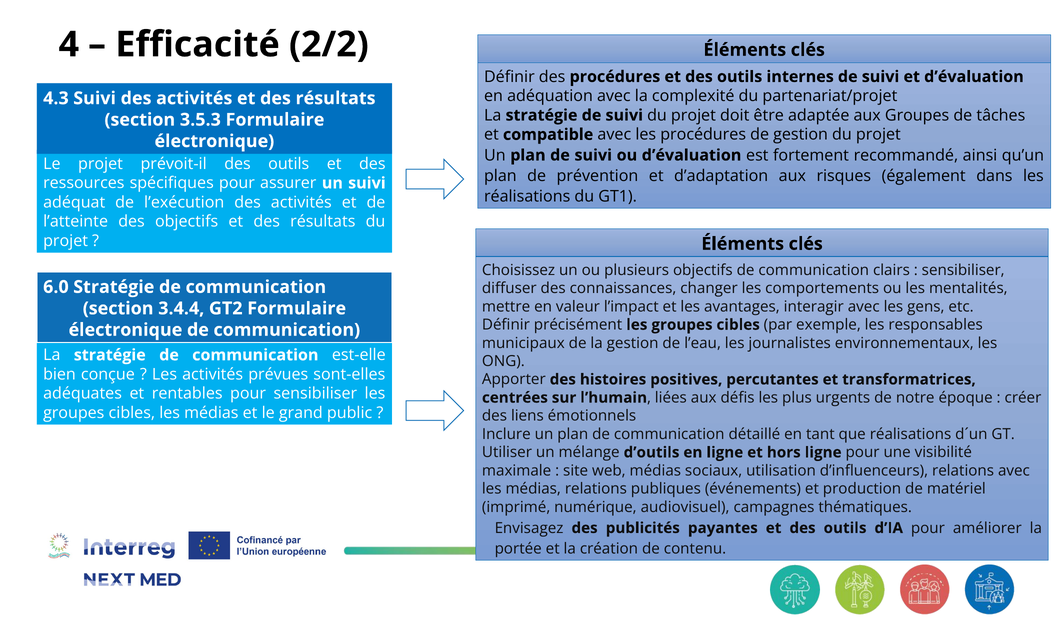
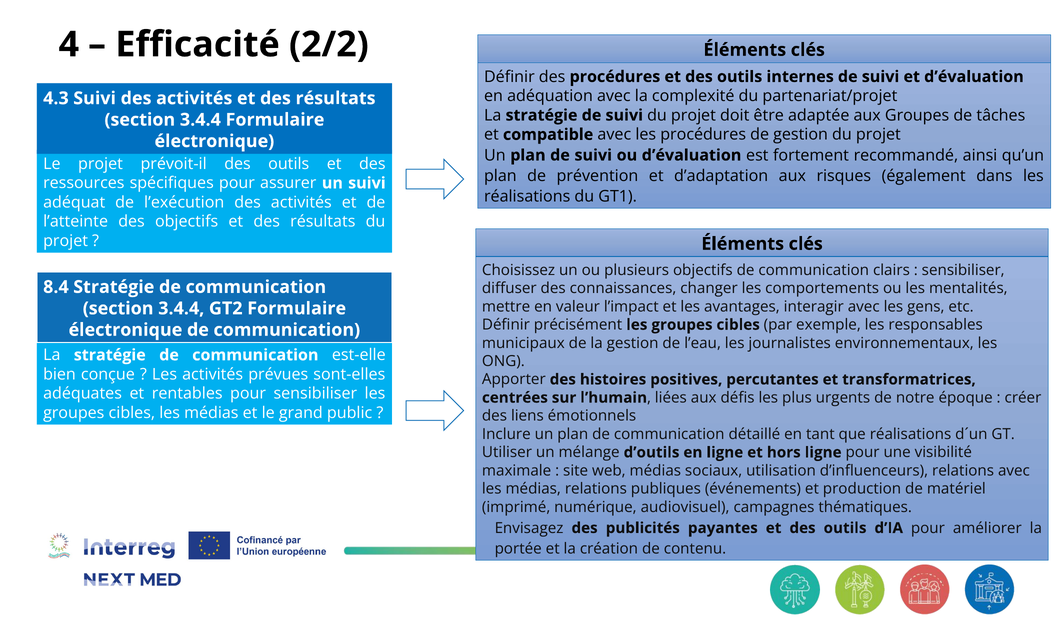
3.5.3 at (200, 120): 3.5.3 -> 3.4.4
6.0: 6.0 -> 8.4
